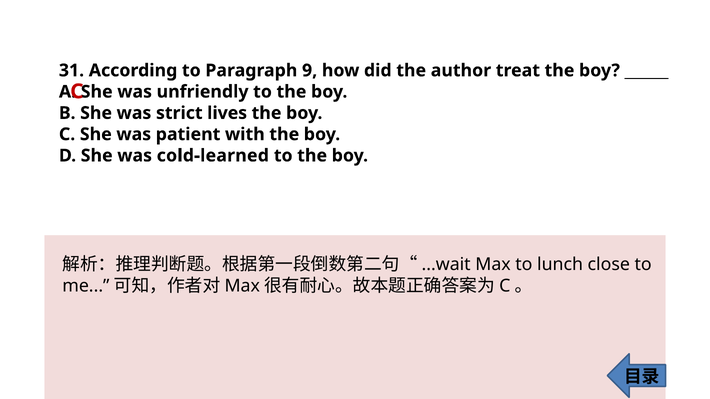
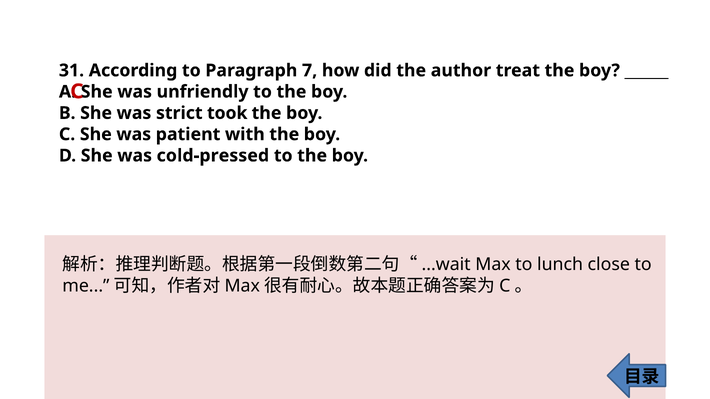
9: 9 -> 7
lives: lives -> took
cold-learned: cold-learned -> cold-pressed
